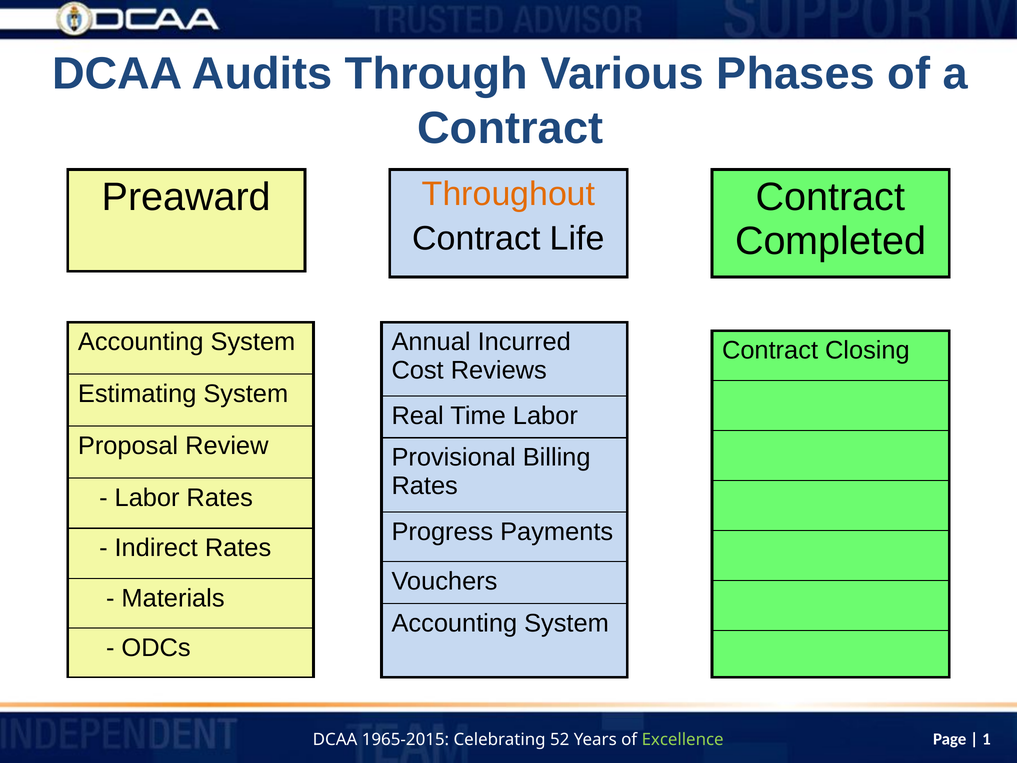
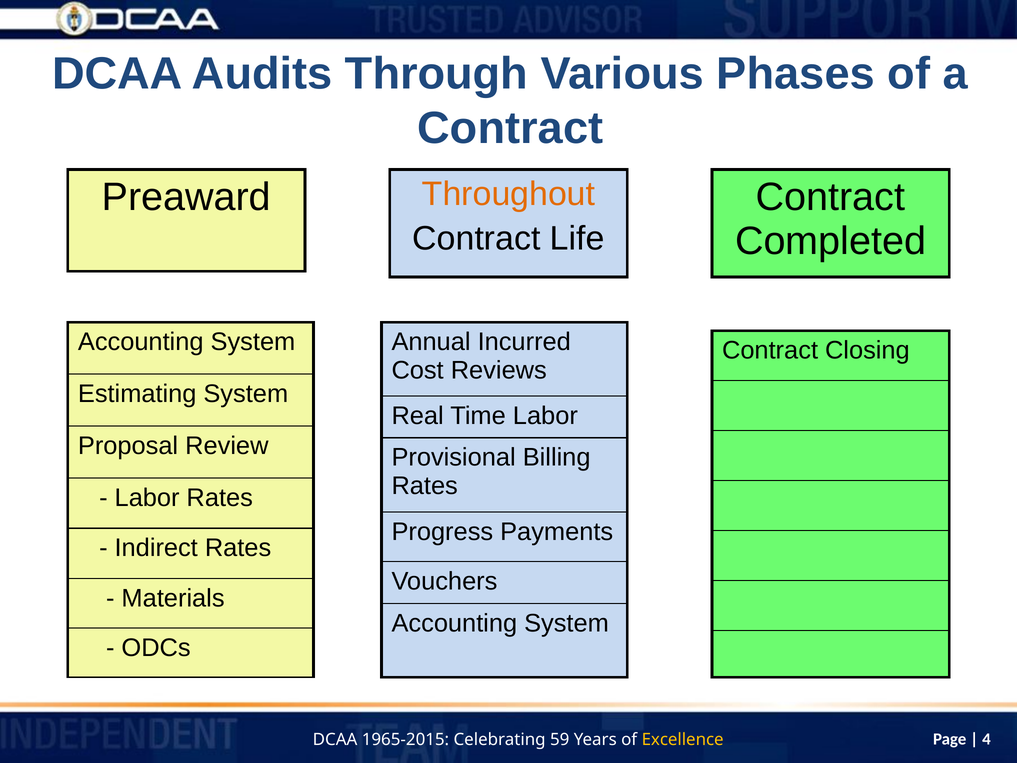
1: 1 -> 4
52: 52 -> 59
Excellence colour: light green -> yellow
